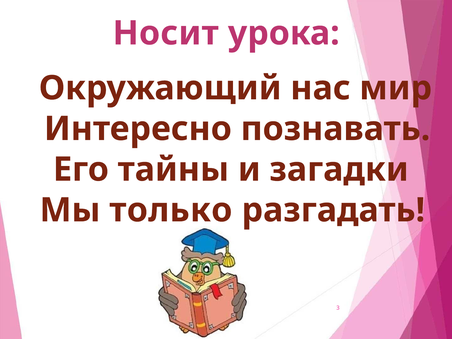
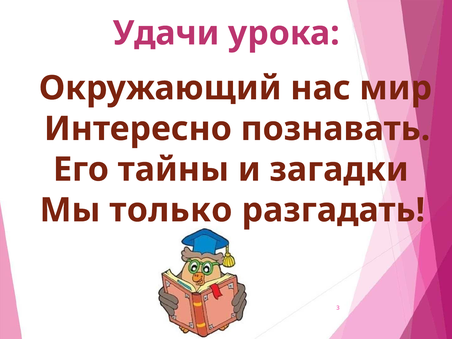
Носит: Носит -> Удачи
